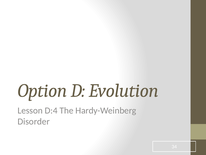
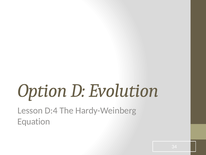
Disorder: Disorder -> Equation
